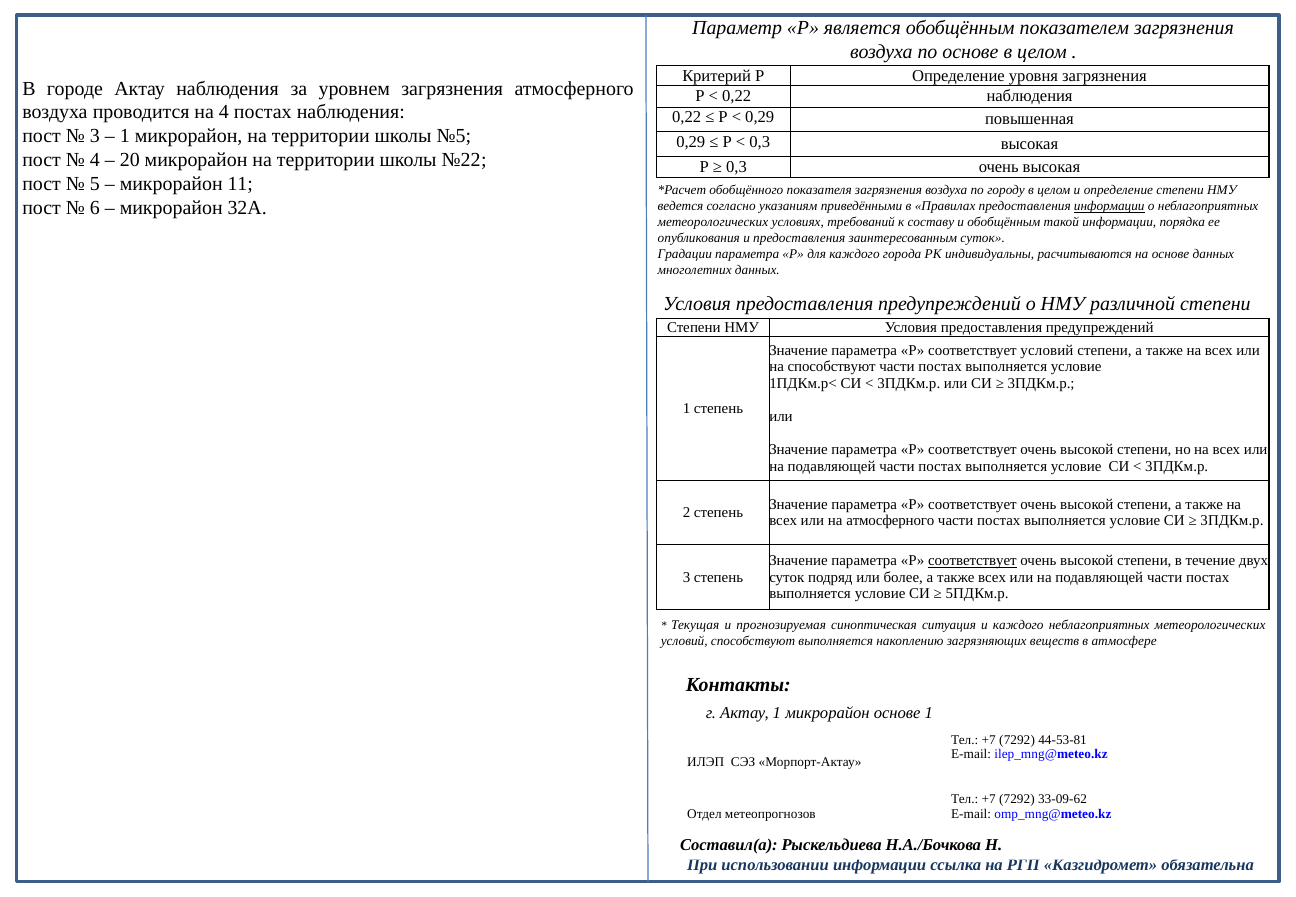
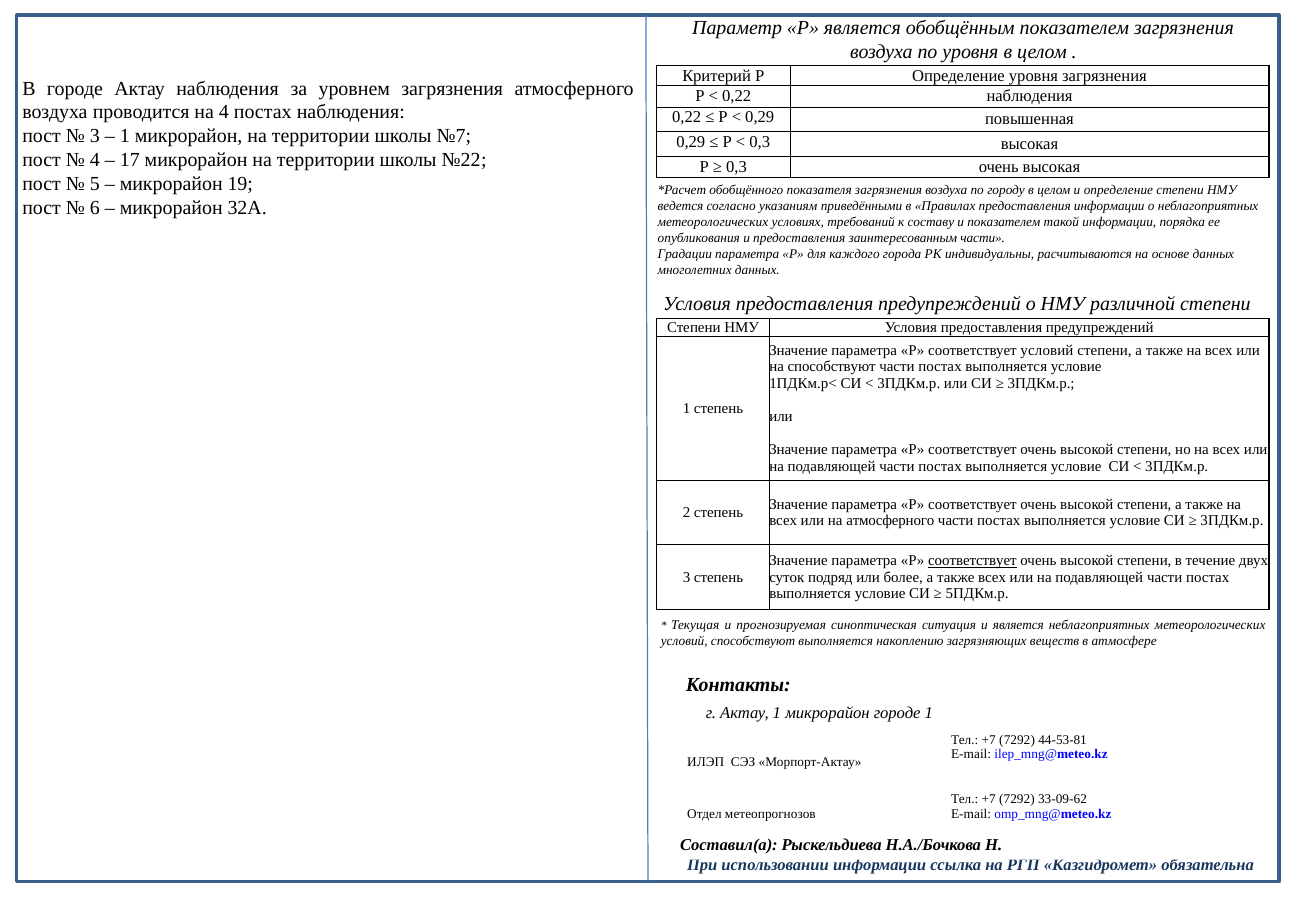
по основе: основе -> уровня
№5: №5 -> №7
20: 20 -> 17
11: 11 -> 19
информации at (1109, 206) underline: present -> none
и обобщённым: обобщённым -> показателем
заинтересованным суток: суток -> части
и каждого: каждого -> является
микрорайон основе: основе -> городе
